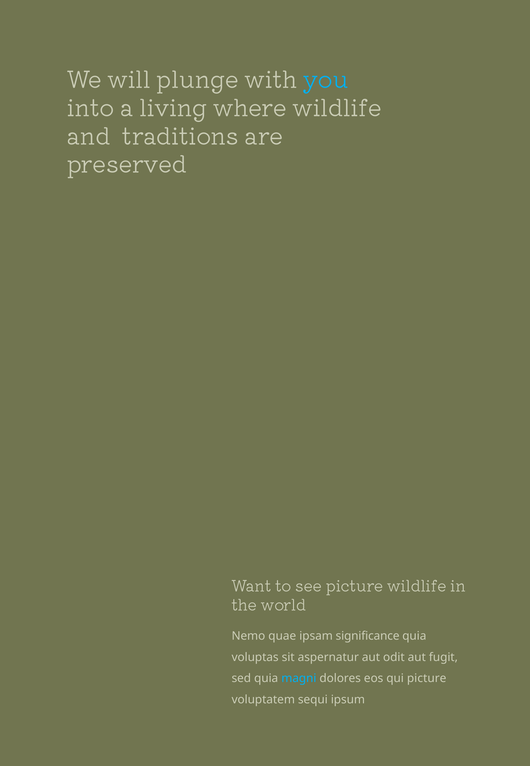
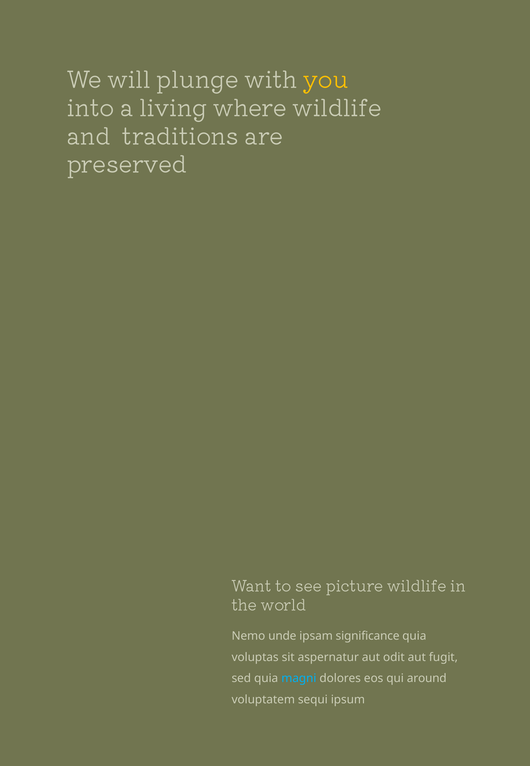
you colour: light blue -> yellow
quae: quae -> unde
qui picture: picture -> around
